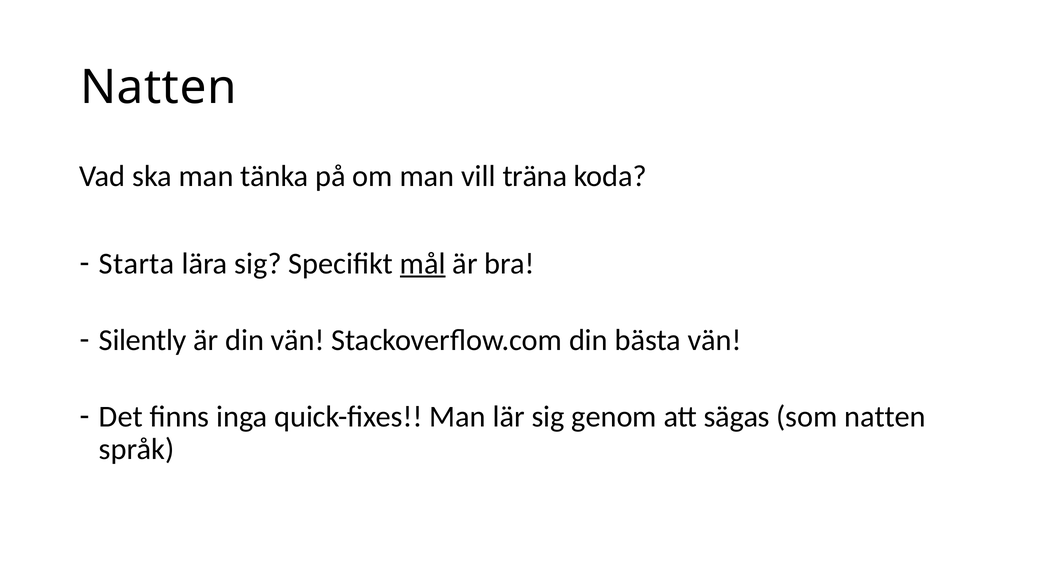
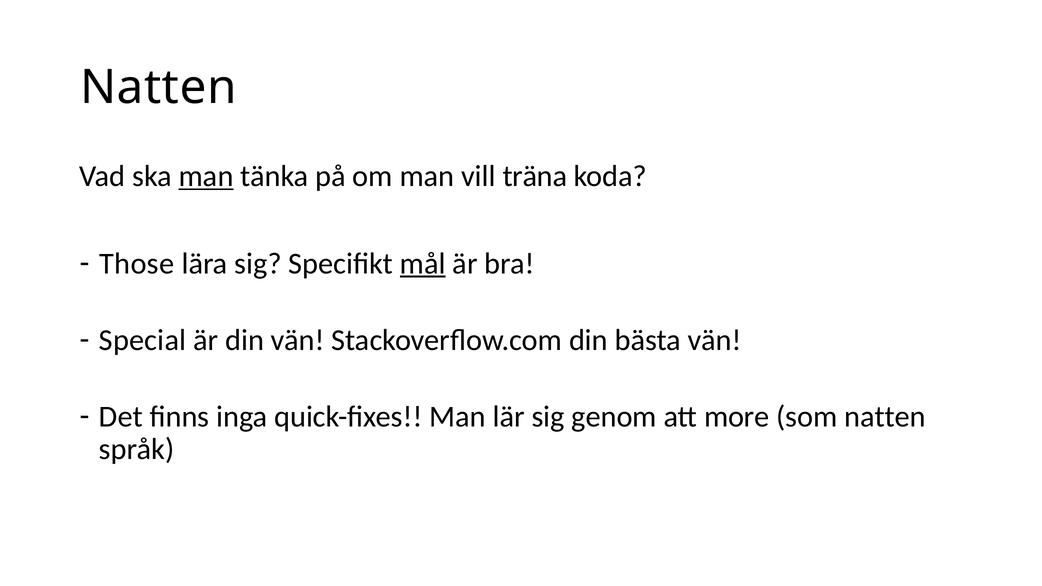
man at (206, 176) underline: none -> present
Starta: Starta -> Those
Silently: Silently -> Special
sägas: sägas -> more
